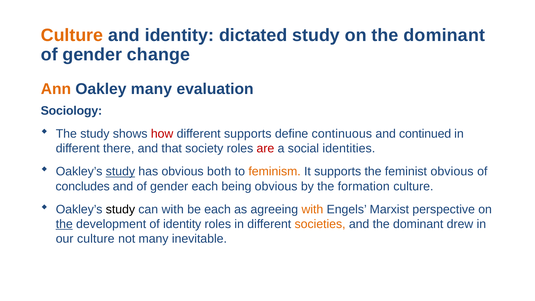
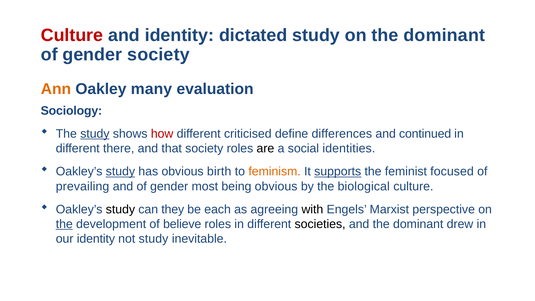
Culture at (72, 35) colour: orange -> red
gender change: change -> society
study at (95, 134) underline: none -> present
different supports: supports -> criticised
continuous: continuous -> differences
are colour: red -> black
both: both -> birth
supports at (338, 172) underline: none -> present
feminist obvious: obvious -> focused
concludes: concludes -> prevailing
gender each: each -> most
formation: formation -> biological
can with: with -> they
with at (312, 209) colour: orange -> black
of identity: identity -> believe
societies colour: orange -> black
our culture: culture -> identity
not many: many -> study
